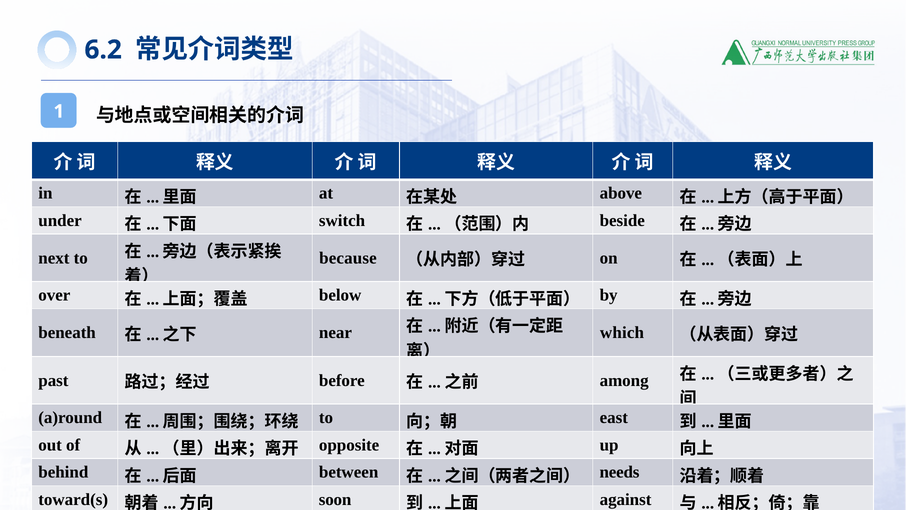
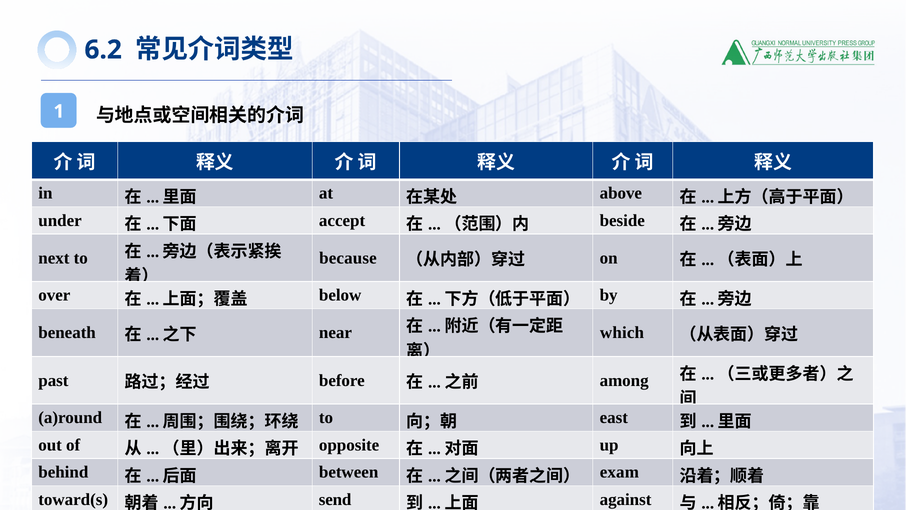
switch: switch -> accept
needs: needs -> exam
soon: soon -> send
